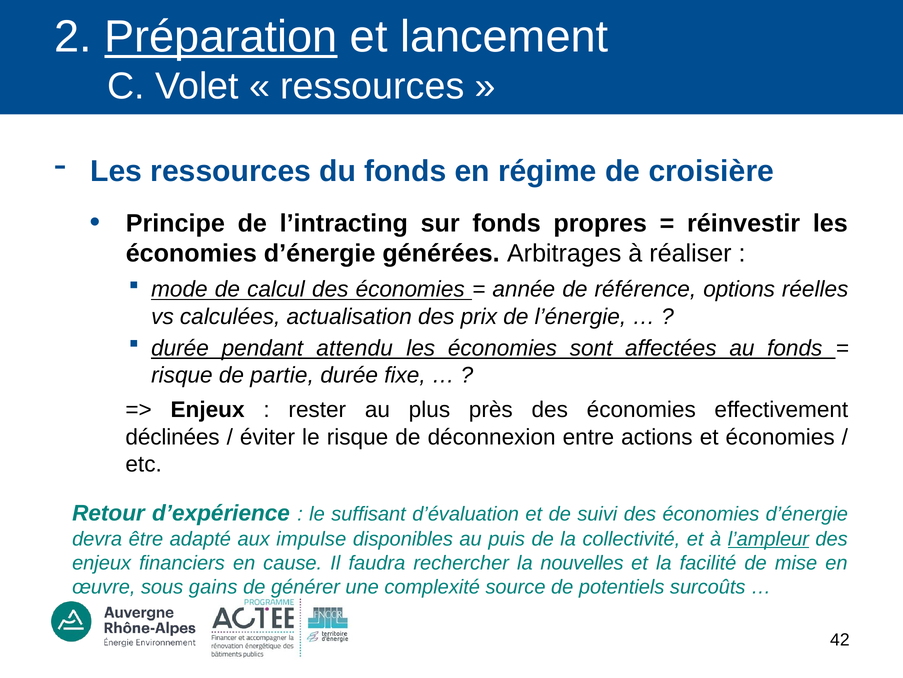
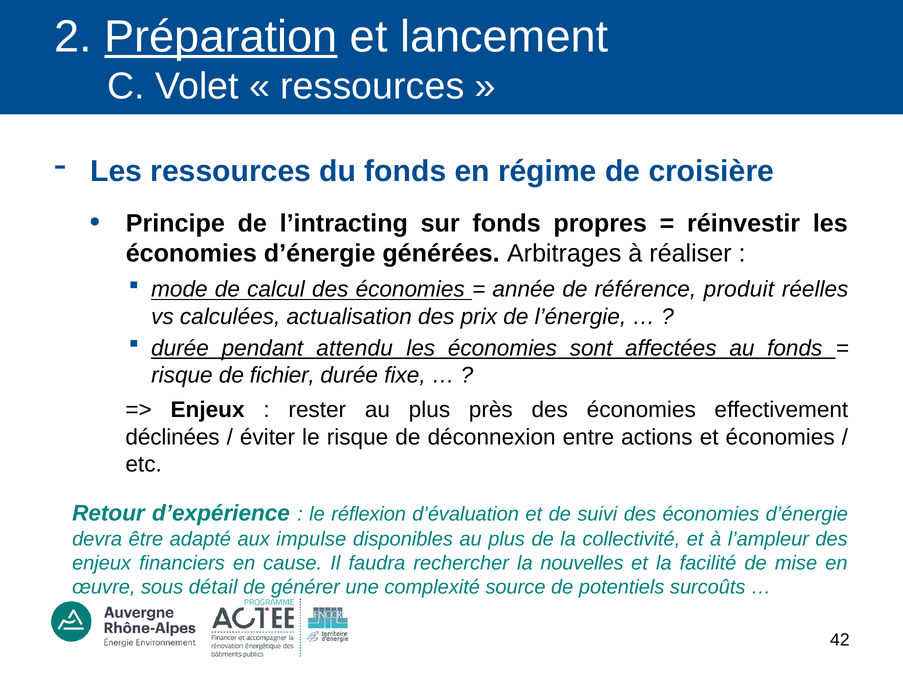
options: options -> produit
partie: partie -> fichier
suffisant: suffisant -> réflexion
disponibles au puis: puis -> plus
l’ampleur underline: present -> none
gains: gains -> détail
